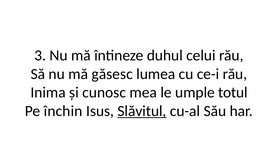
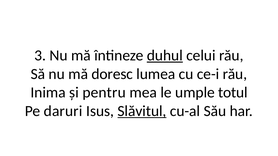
duhul underline: none -> present
găsesc: găsesc -> doresc
cunosc: cunosc -> pentru
închin: închin -> daruri
